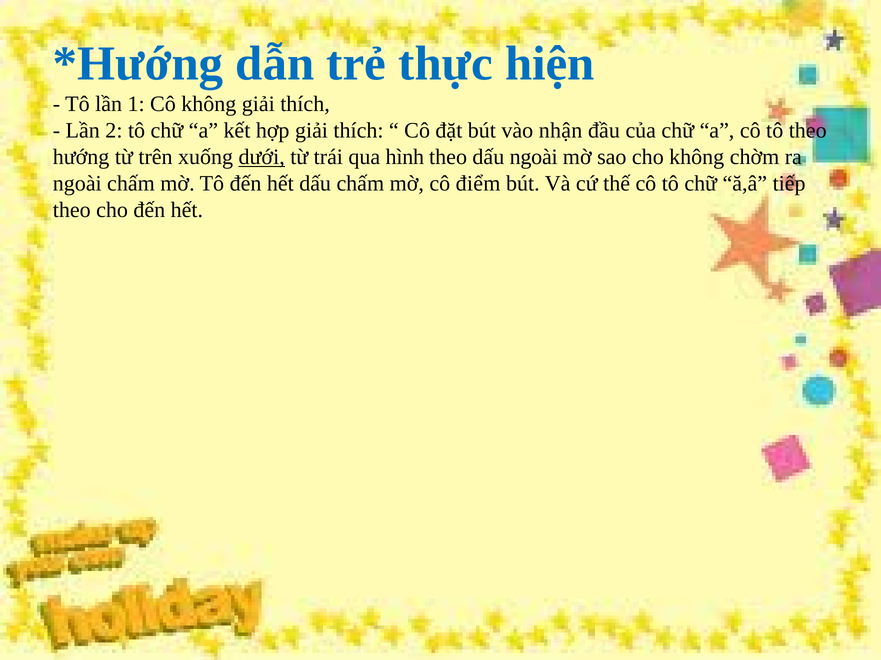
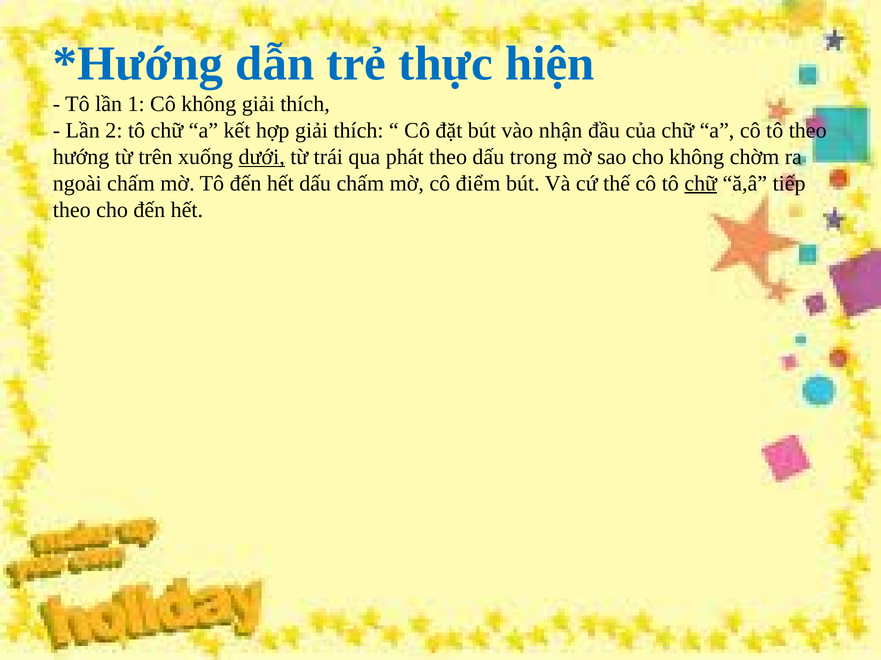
hình: hình -> phát
dấu ngoài: ngoài -> trong
chữ at (701, 184) underline: none -> present
